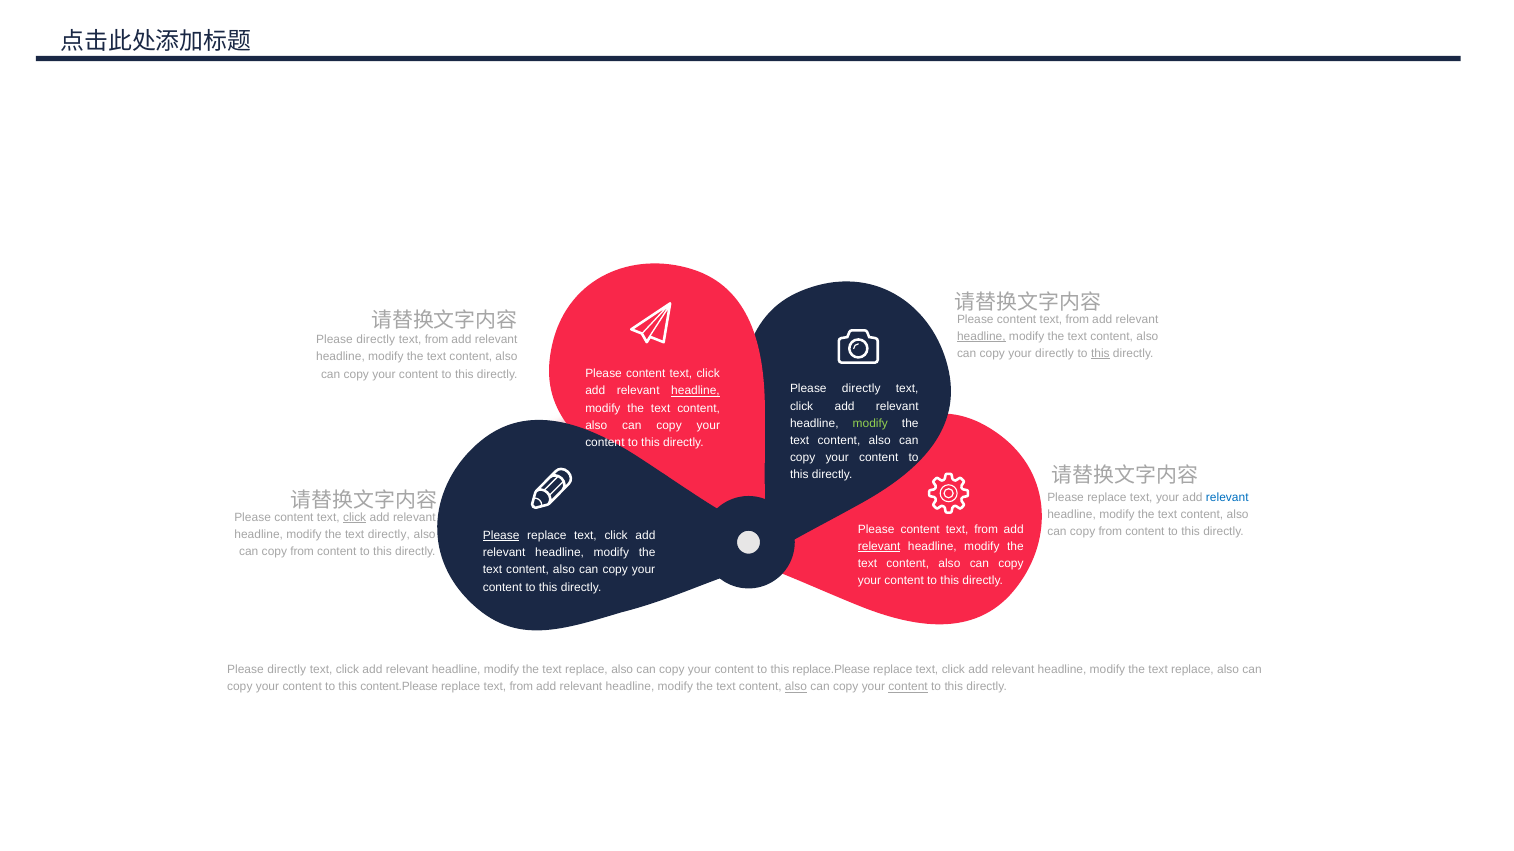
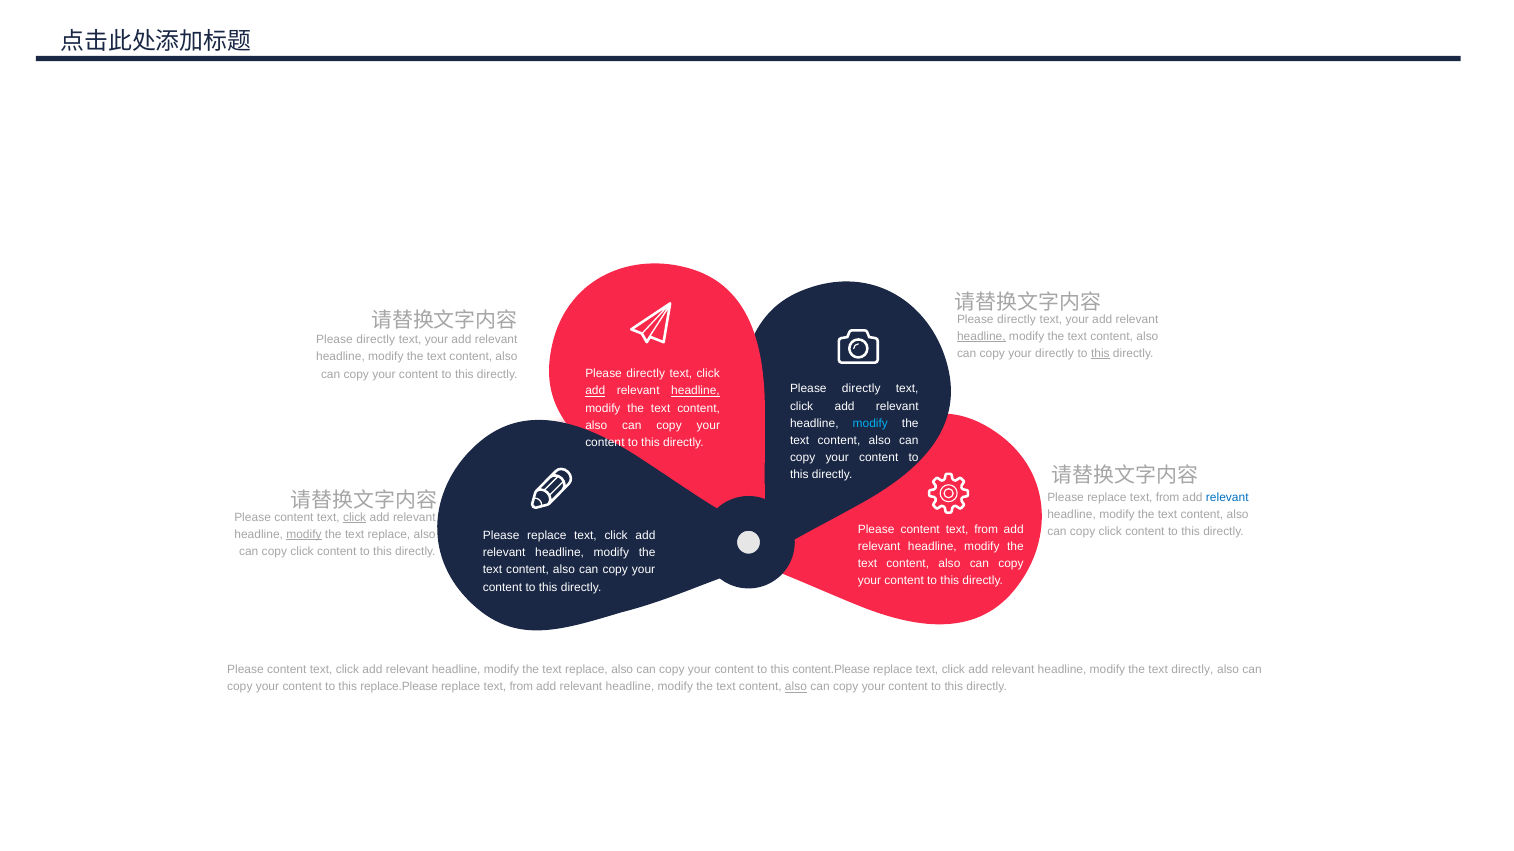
content at (1017, 319): content -> directly
from at (1077, 319): from -> your
from at (437, 340): from -> your
content at (646, 374): content -> directly
add at (595, 391) underline: none -> present
modify at (870, 424) colour: light green -> light blue
your at (1168, 498): your -> from
from at (1110, 532): from -> click
modify at (304, 535) underline: none -> present
directly at (389, 535): directly -> replace
Please at (501, 536) underline: present -> none
relevant at (879, 547) underline: present -> none
from at (302, 552): from -> click
directly at (287, 670): directly -> content
replace.Please: replace.Please -> content.Please
replace at (1192, 670): replace -> directly
content.Please: content.Please -> replace.Please
content at (908, 687) underline: present -> none
